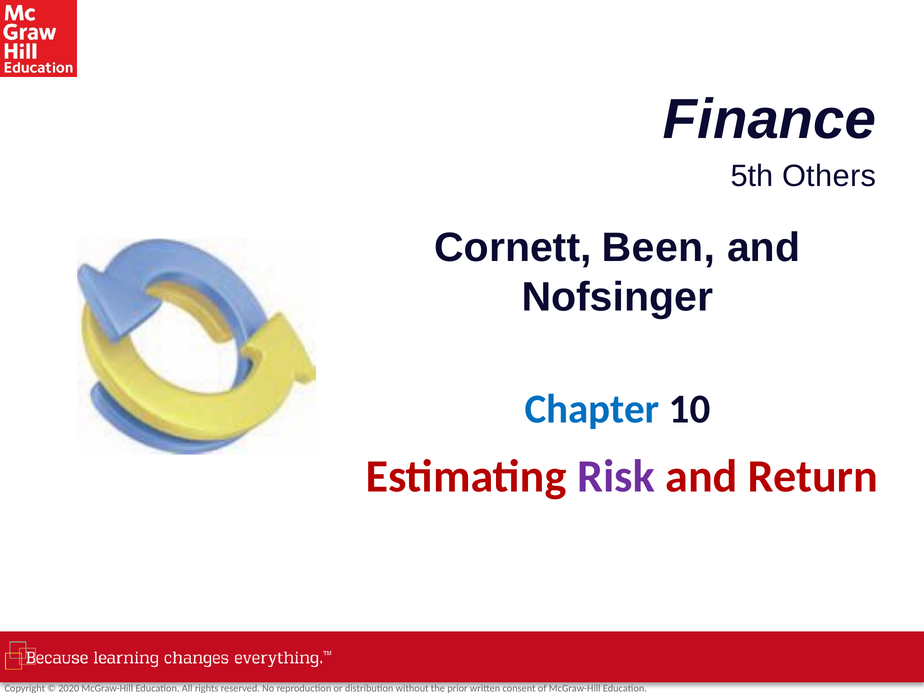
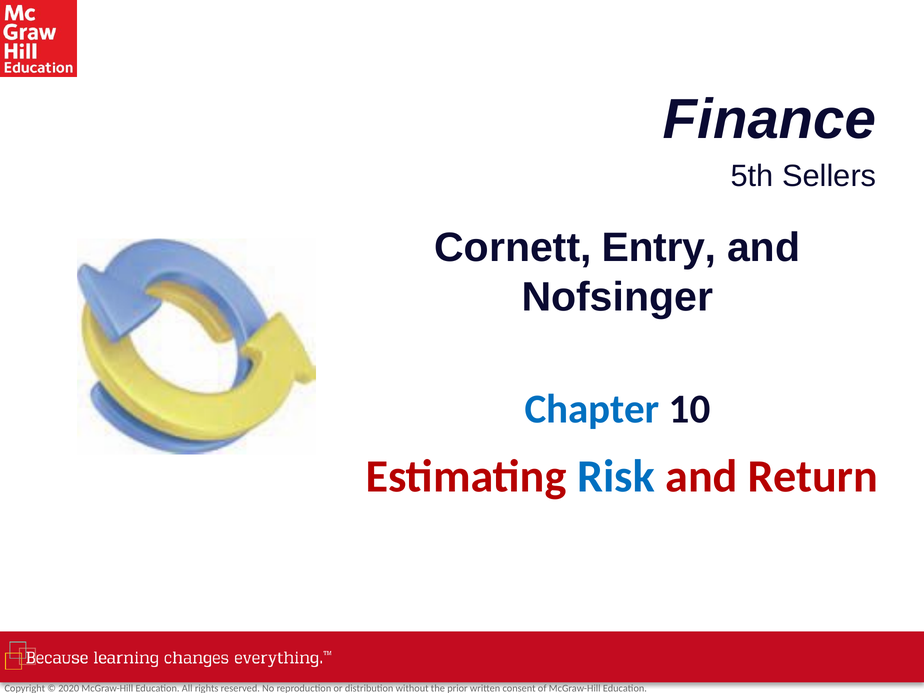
Others: Others -> Sellers
Been: Been -> Entry
Risk colour: purple -> blue
